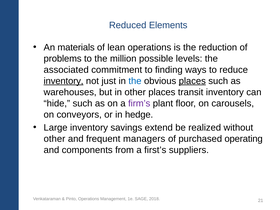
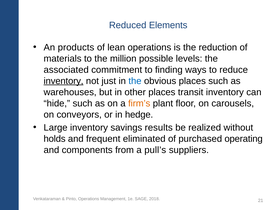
materials: materials -> products
problems: problems -> materials
places at (192, 81) underline: present -> none
firm’s colour: purple -> orange
extend: extend -> results
other at (54, 139): other -> holds
managers: managers -> eliminated
first’s: first’s -> pull’s
